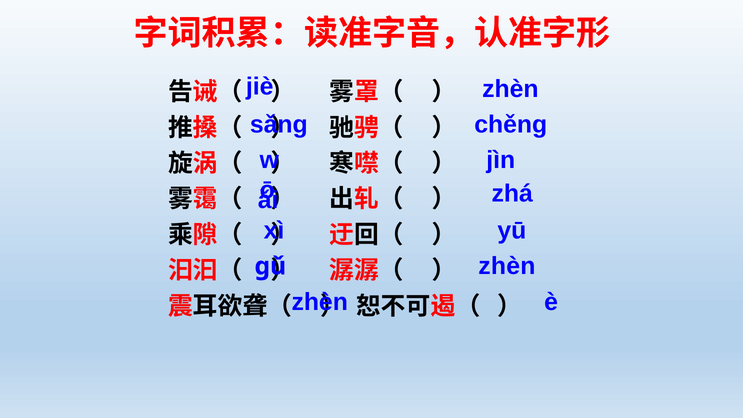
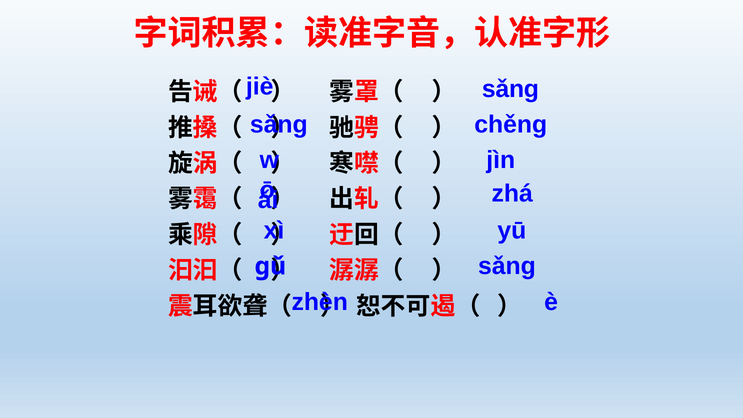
zhèn at (510, 89): zhèn -> sǎnɡ
zhèn at (507, 266): zhèn -> sǎnɡ
